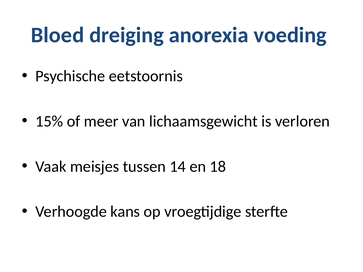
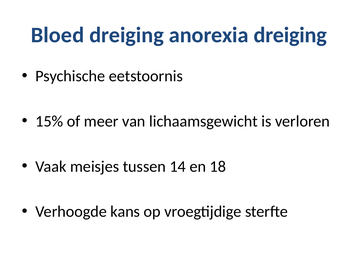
anorexia voeding: voeding -> dreiging
